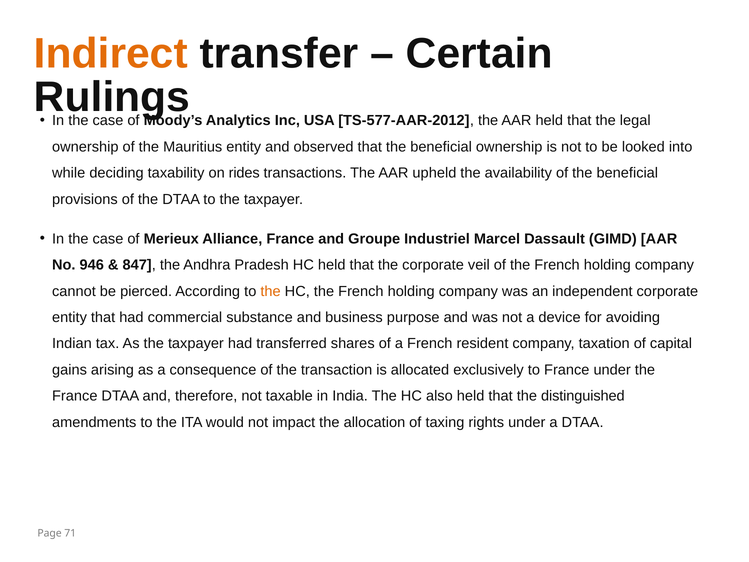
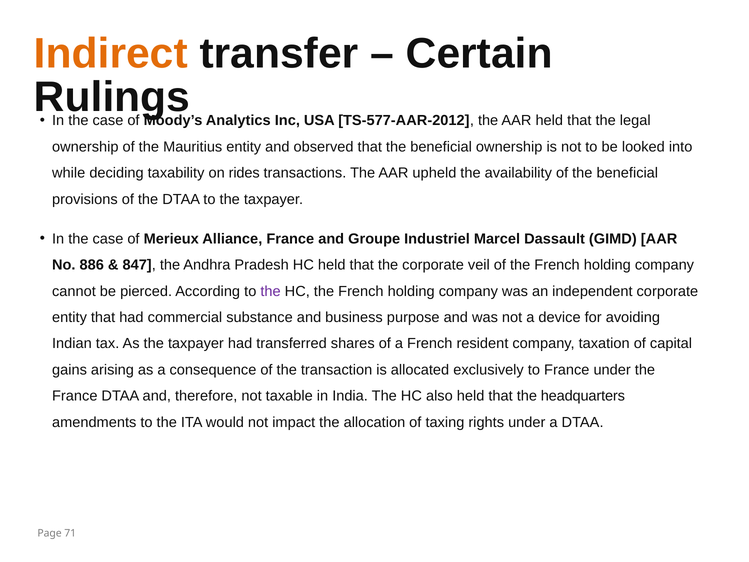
946: 946 -> 886
the at (271, 291) colour: orange -> purple
distinguished: distinguished -> headquarters
